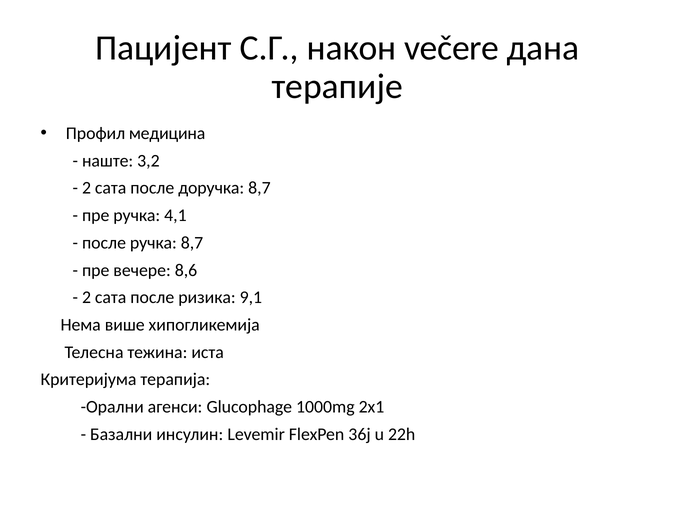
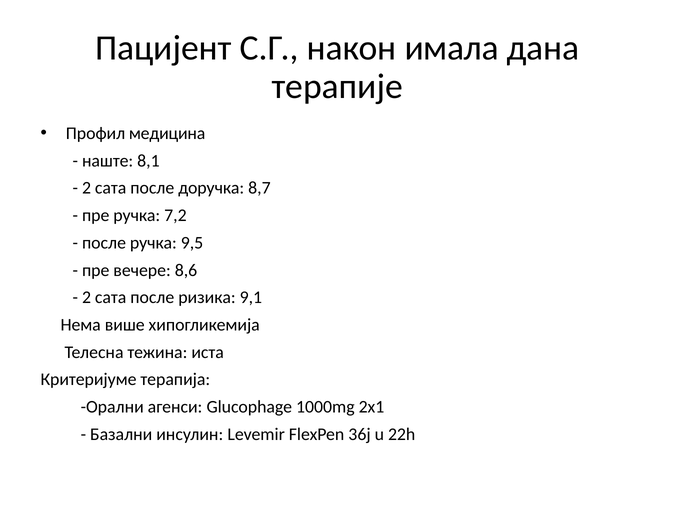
večere: večere -> имала
3,2: 3,2 -> 8,1
4,1: 4,1 -> 7,2
ручка 8,7: 8,7 -> 9,5
Критеријума: Критеријума -> Критеријуме
